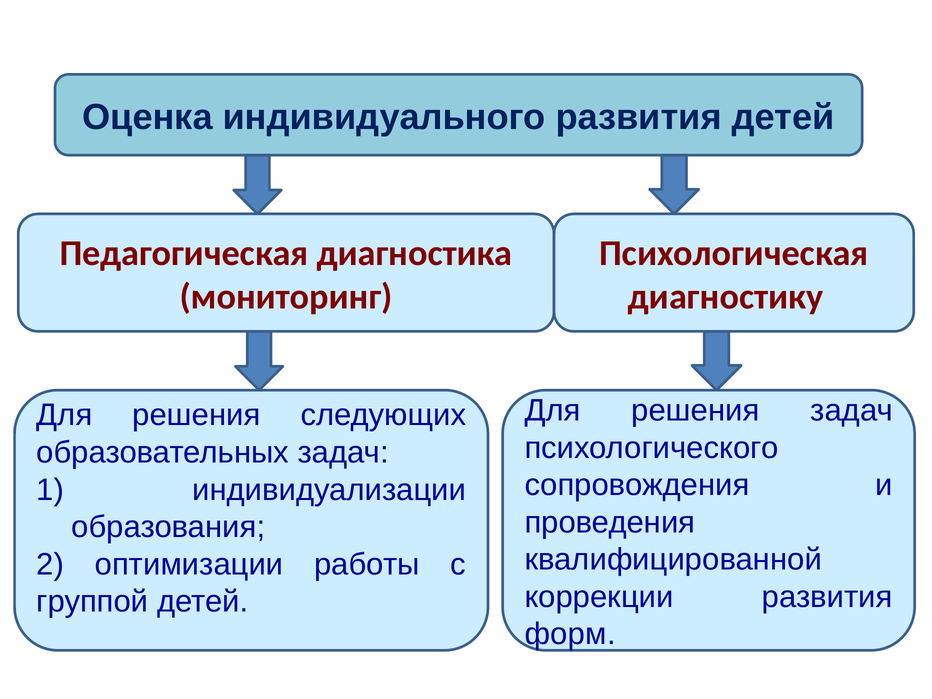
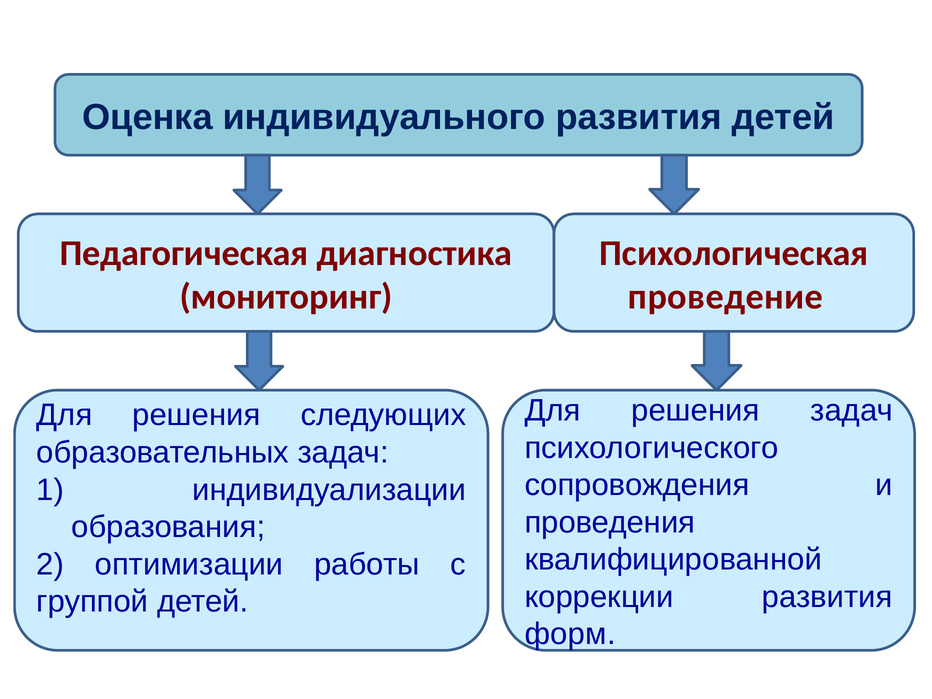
диагностику: диагностику -> проведение
